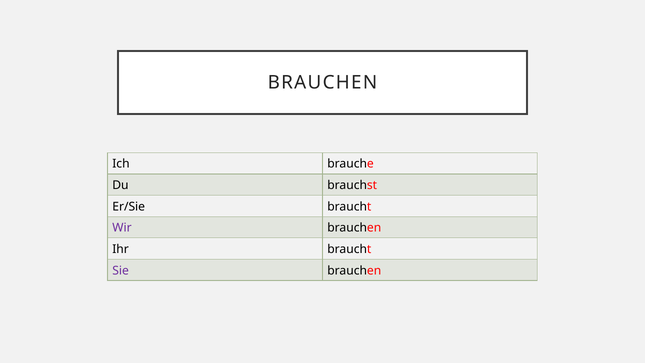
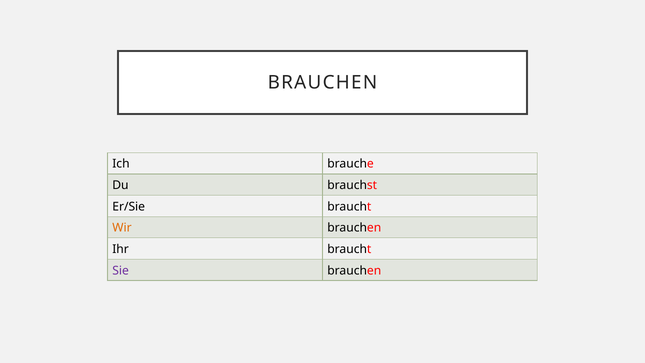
Wir colour: purple -> orange
